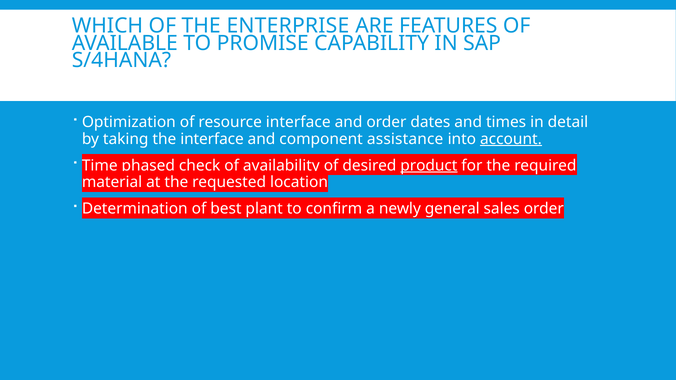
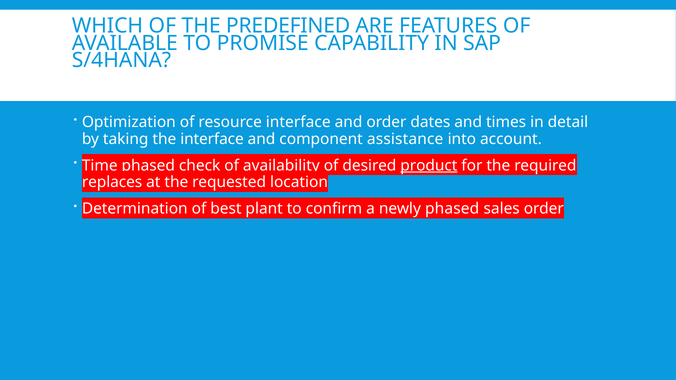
ENTERPRISE: ENTERPRISE -> PREDEFINED
account underline: present -> none
material: material -> replaces
newly general: general -> phased
